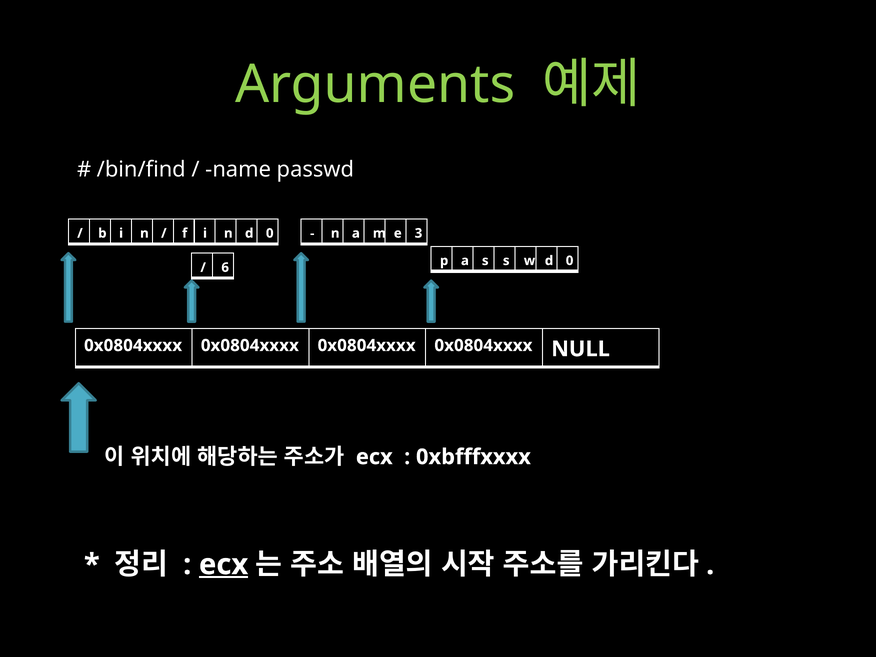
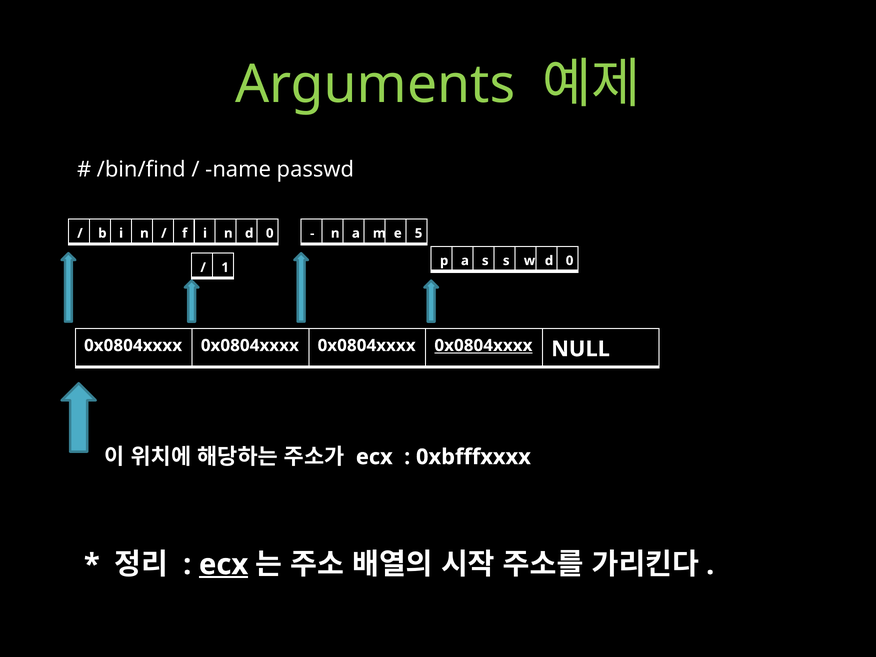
3: 3 -> 5
6: 6 -> 1
0x0804xxxx at (483, 346) underline: none -> present
